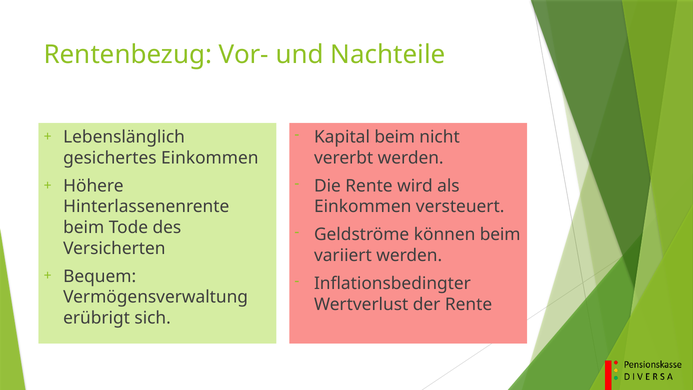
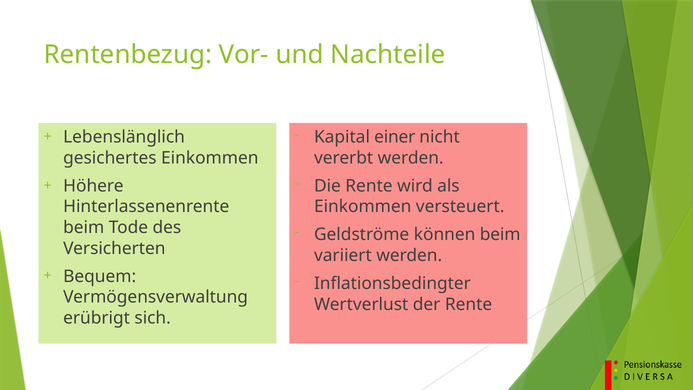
Kapital beim: beim -> einer
